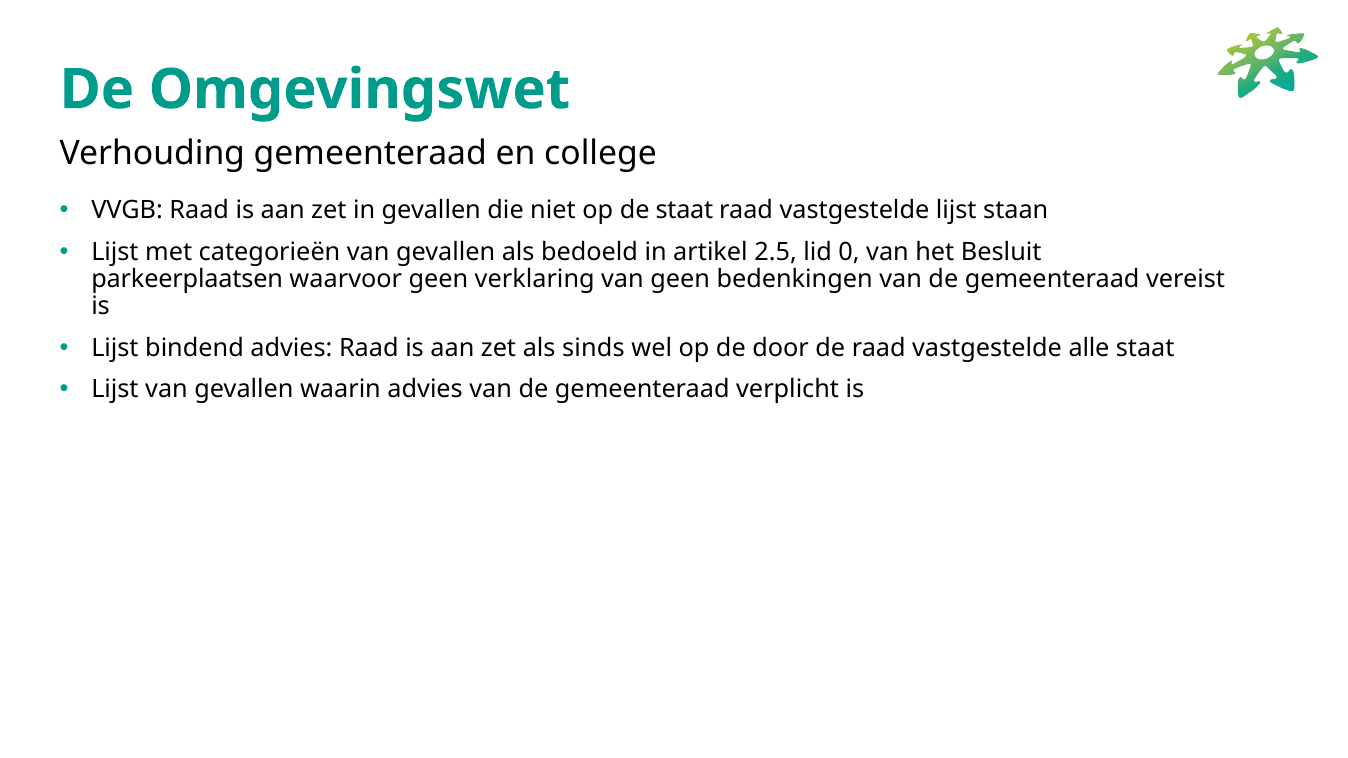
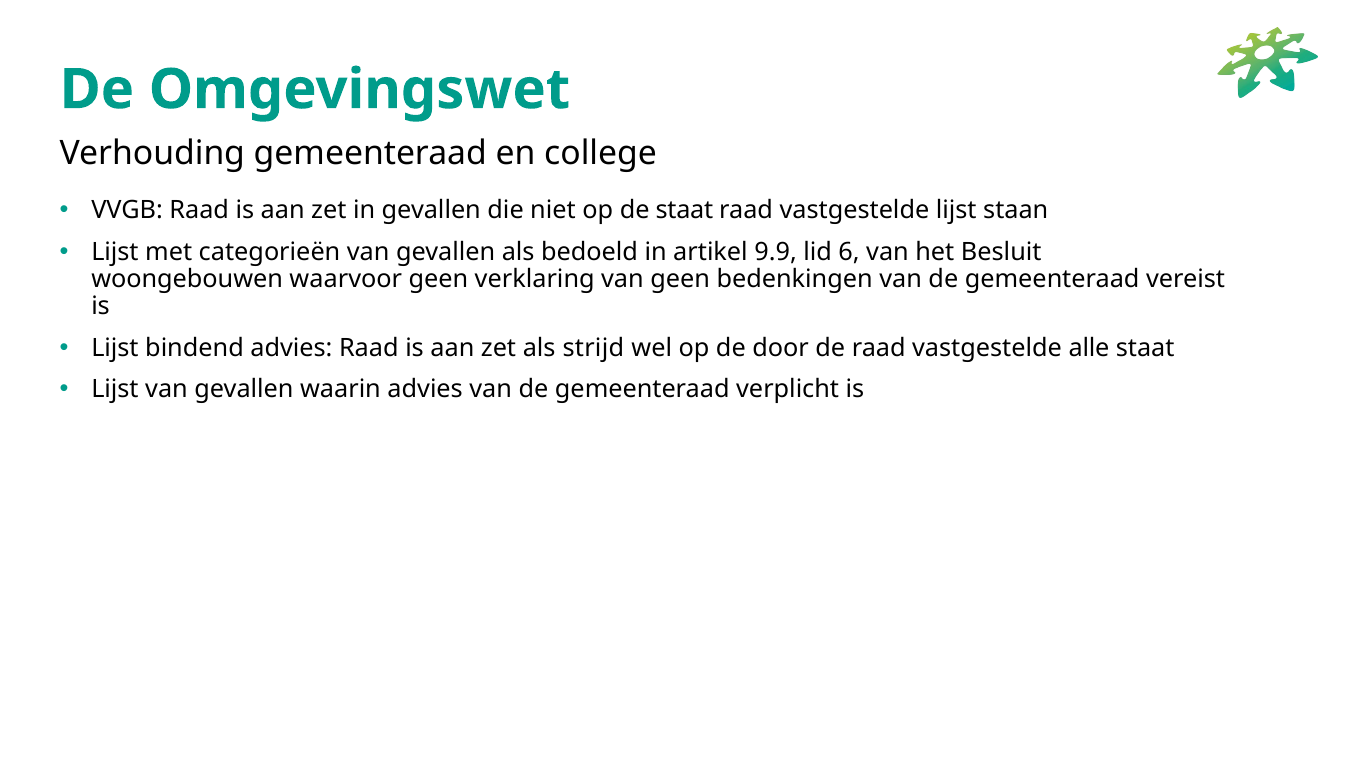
2.5: 2.5 -> 9.9
0: 0 -> 6
parkeerplaatsen: parkeerplaatsen -> woongebouwen
sinds: sinds -> strijd
